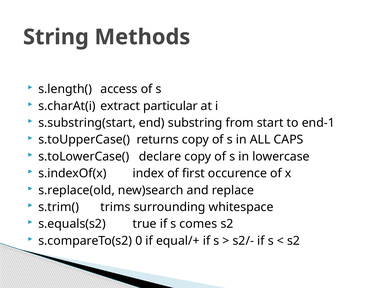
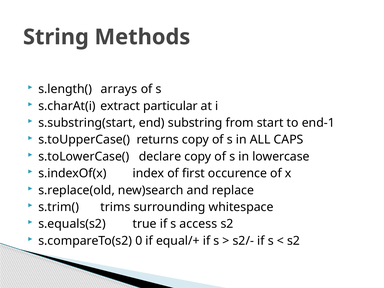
access: access -> arrays
comes: comes -> access
